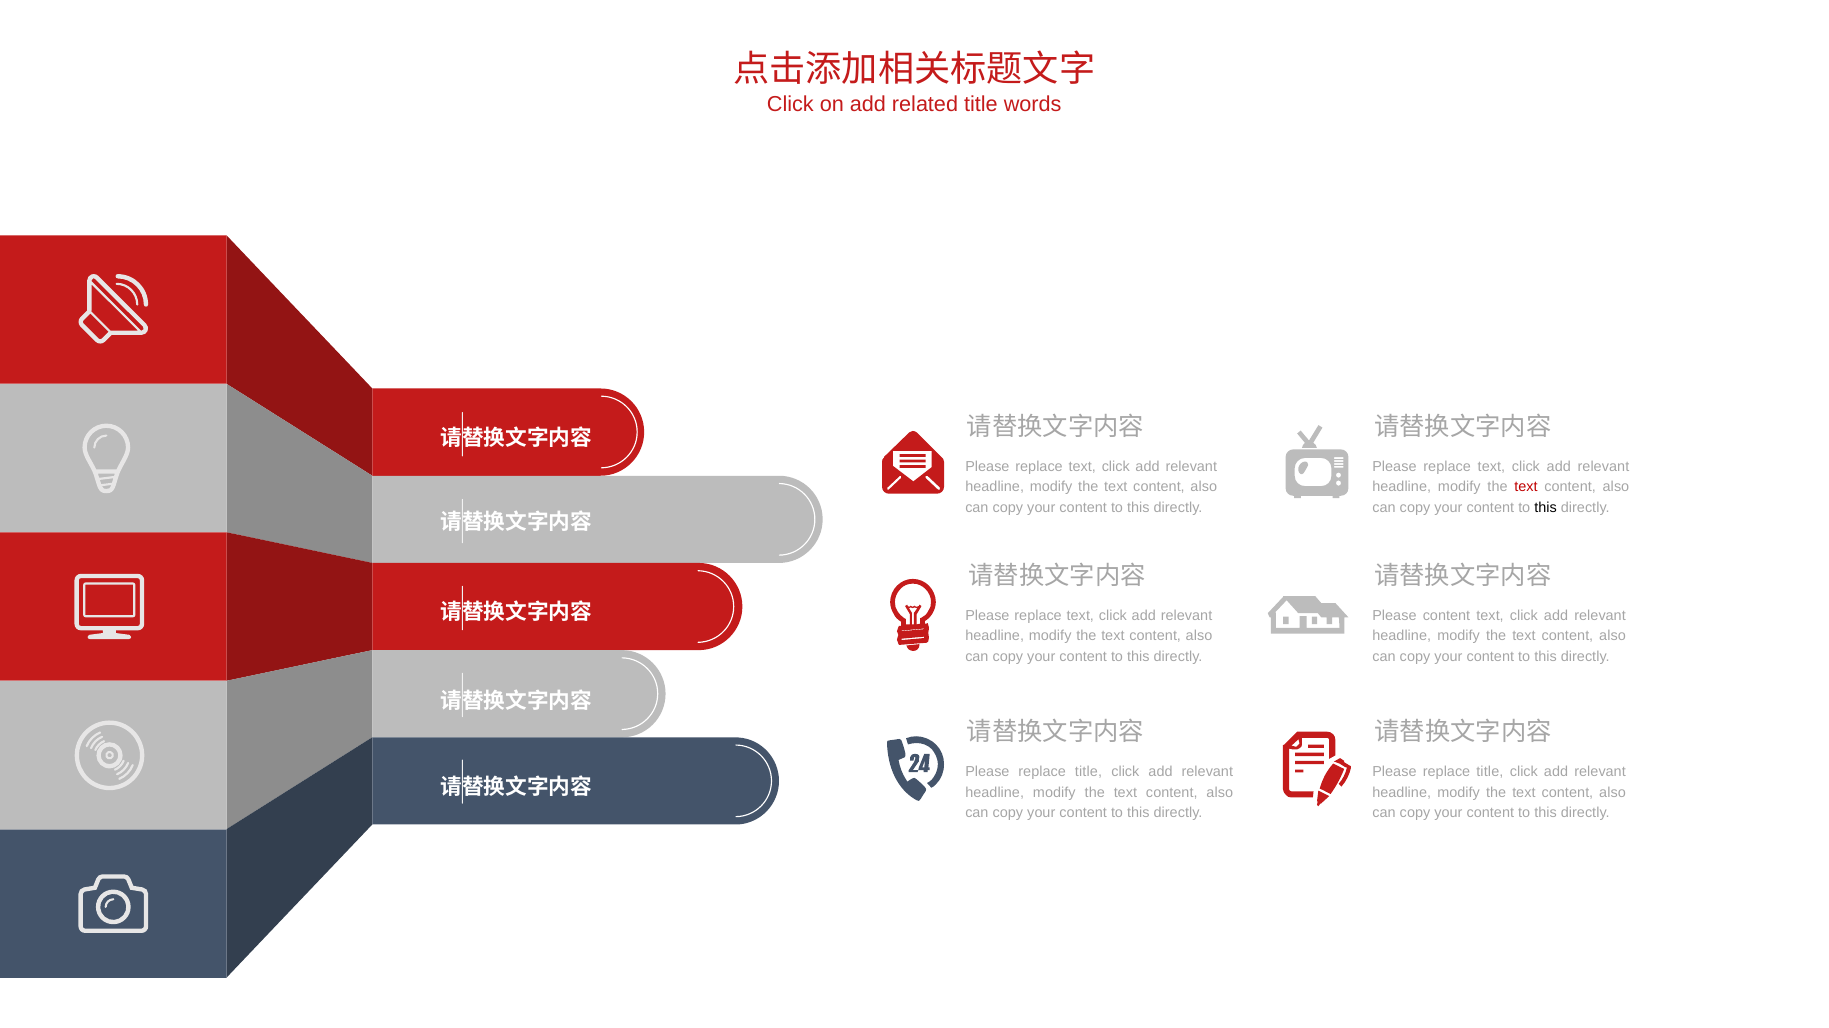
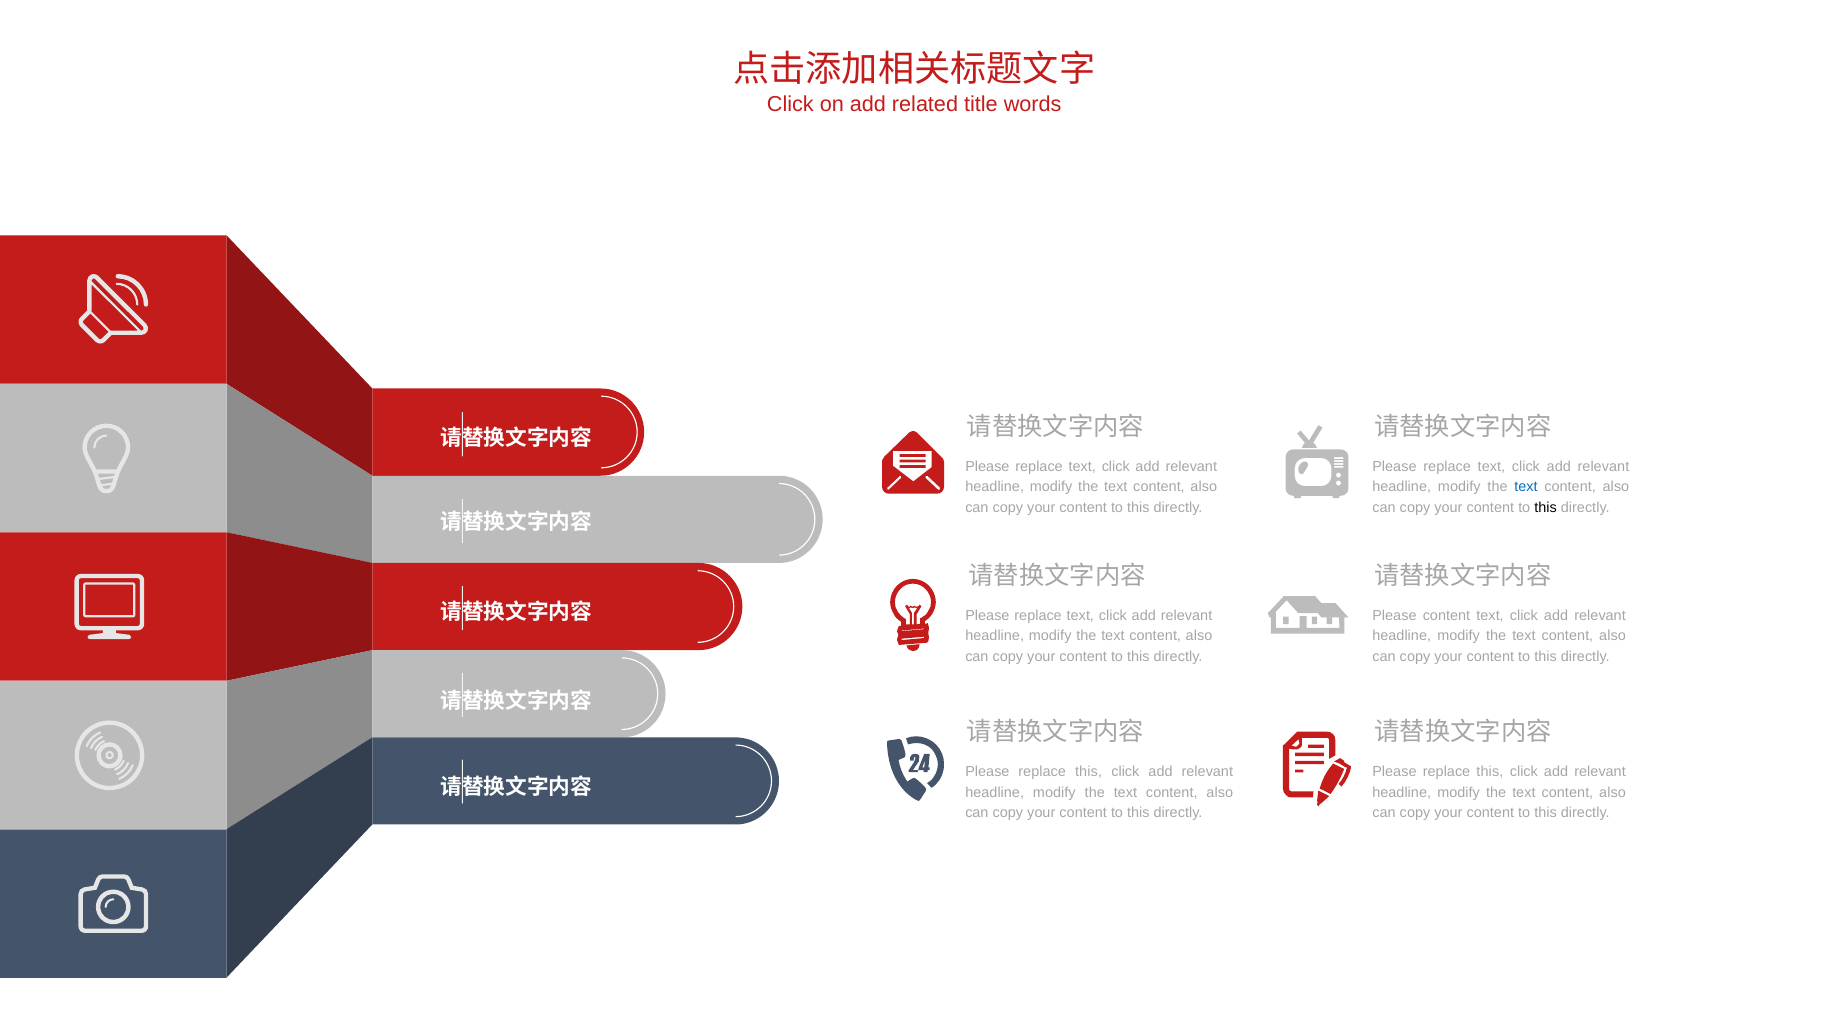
text at (1526, 487) colour: red -> blue
title at (1089, 772): title -> this
title at (1490, 772): title -> this
